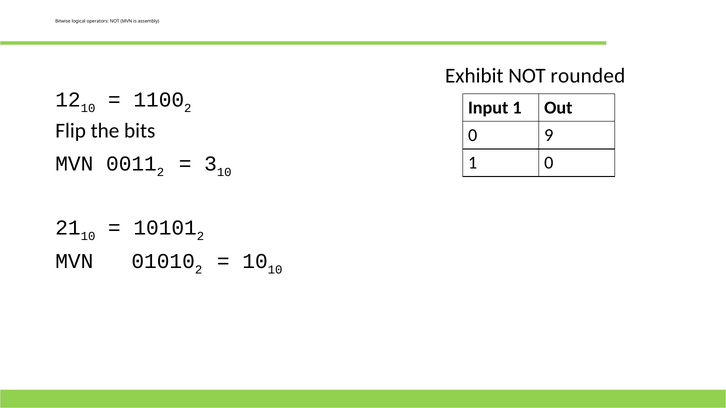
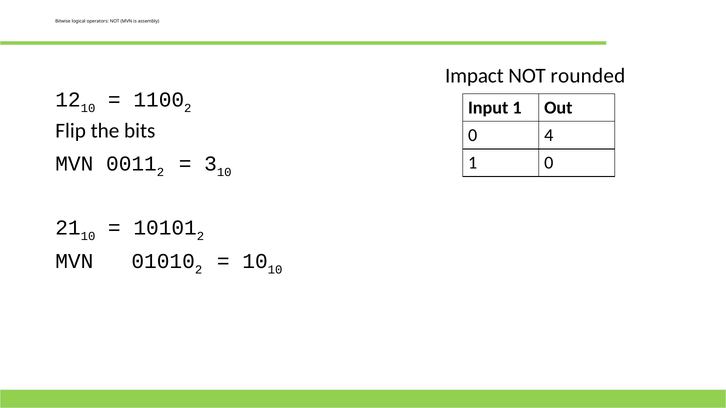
Exhibit: Exhibit -> Impact
9: 9 -> 4
